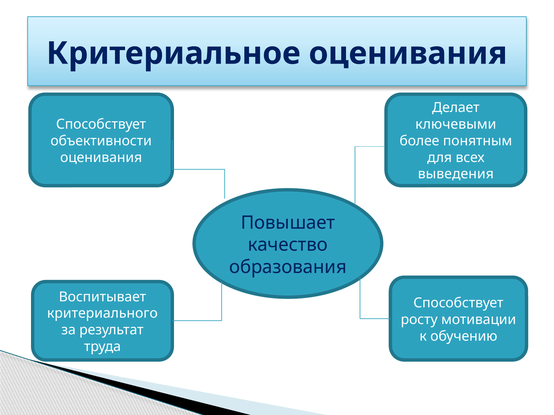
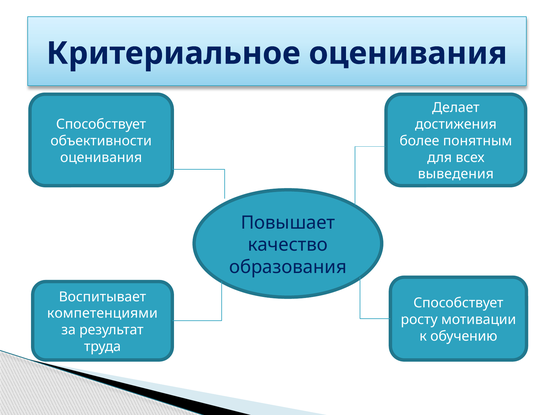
ключевыми: ключевыми -> достижения
критериального: критериального -> компетенциями
